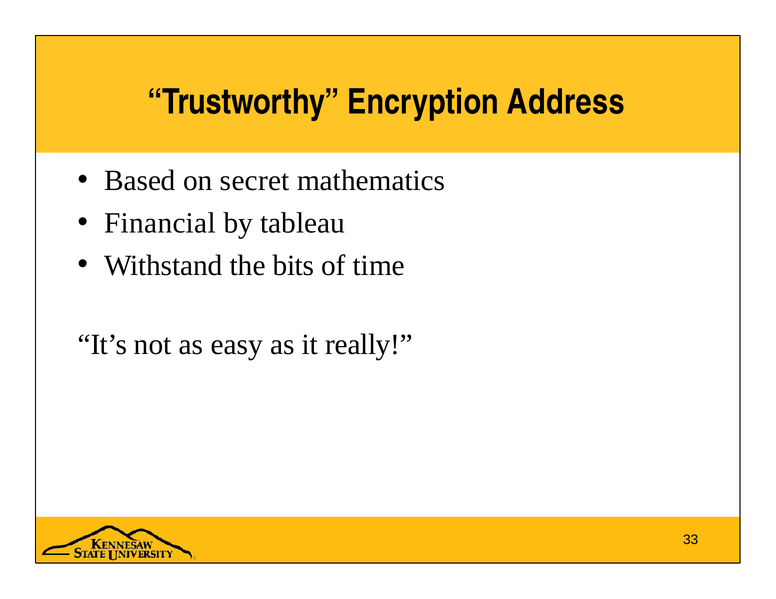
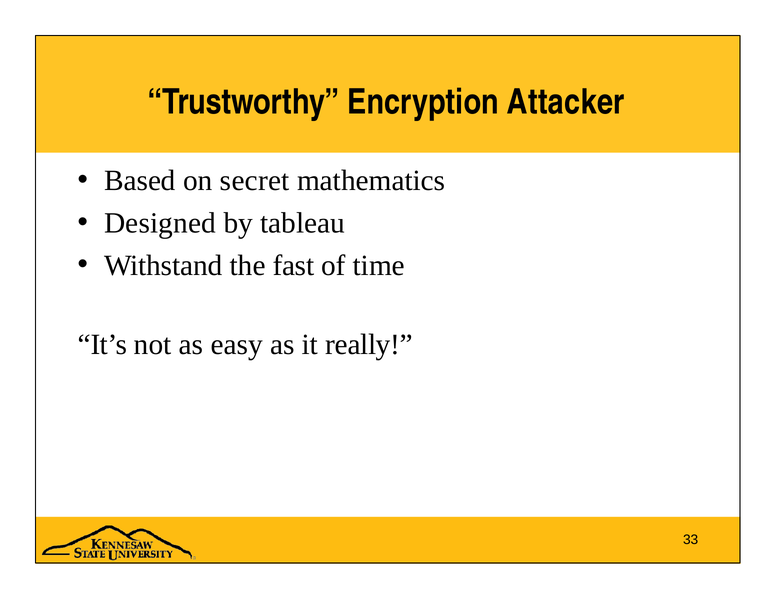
Address: Address -> Attacker
Financial: Financial -> Designed
bits: bits -> fast
